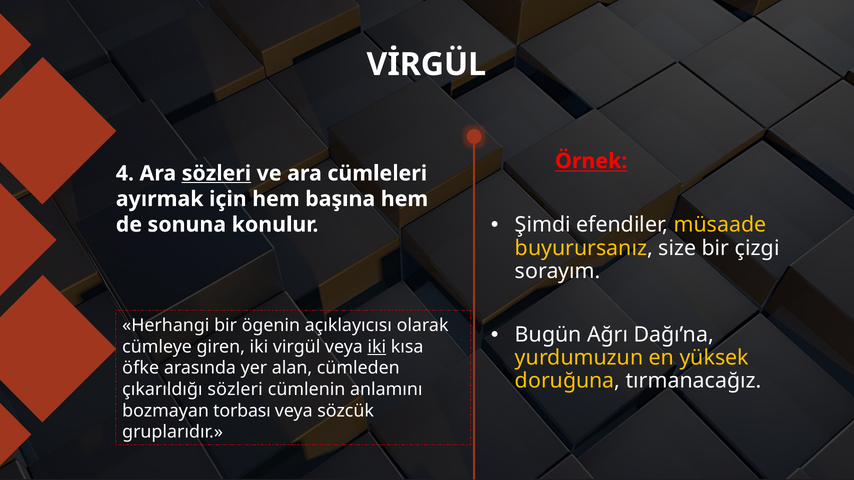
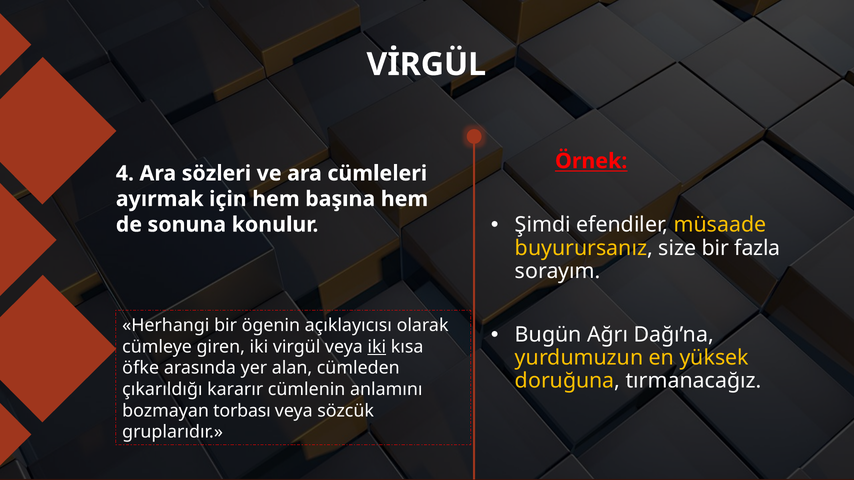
sözleri at (216, 174) underline: present -> none
çizgi: çizgi -> fazla
çıkarıldığı sözleri: sözleri -> kararır
